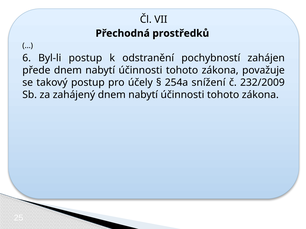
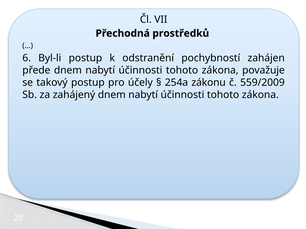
snížení: snížení -> zákonu
232/2009: 232/2009 -> 559/2009
